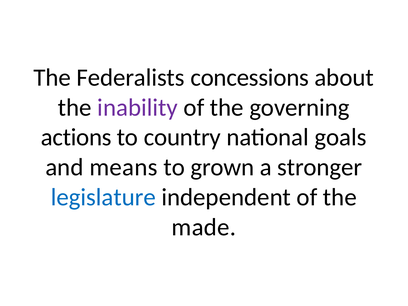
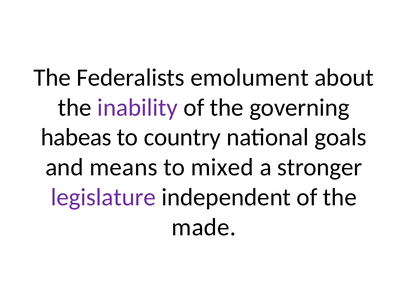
concessions: concessions -> emolument
actions: actions -> habeas
grown: grown -> mixed
legislature colour: blue -> purple
